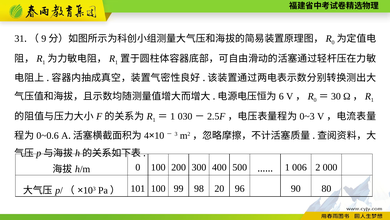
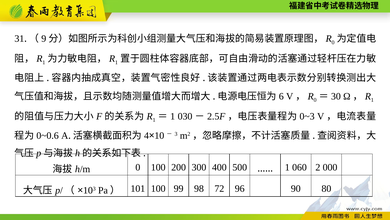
006: 006 -> 060
20: 20 -> 72
